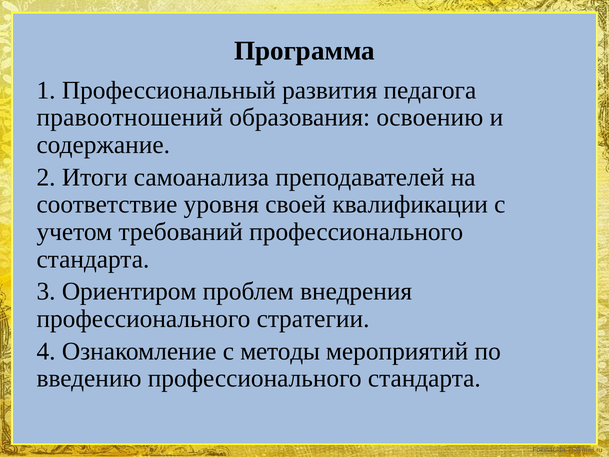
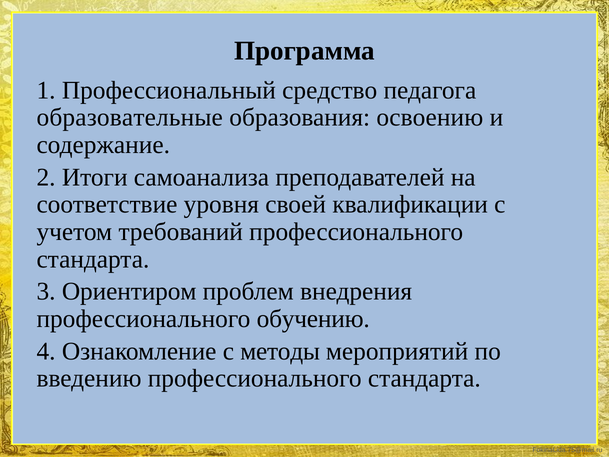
развития: развития -> средство
правоотношений: правоотношений -> образовательные
стратегии: стратегии -> обучению
